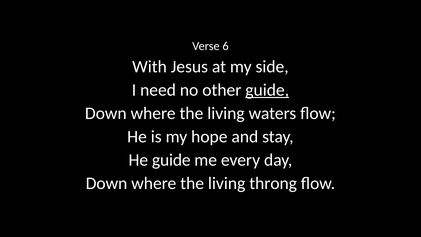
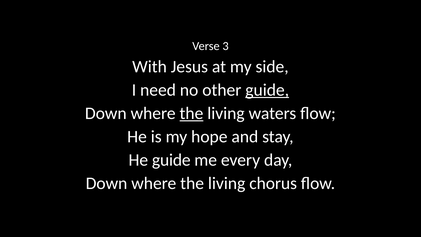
6: 6 -> 3
the at (191, 113) underline: none -> present
throng: throng -> chorus
